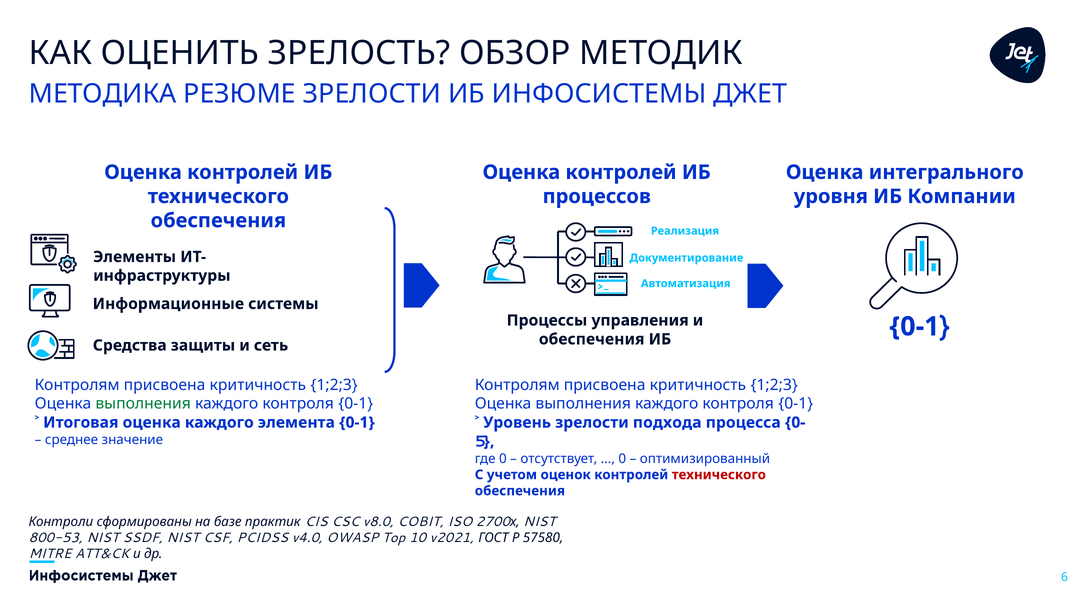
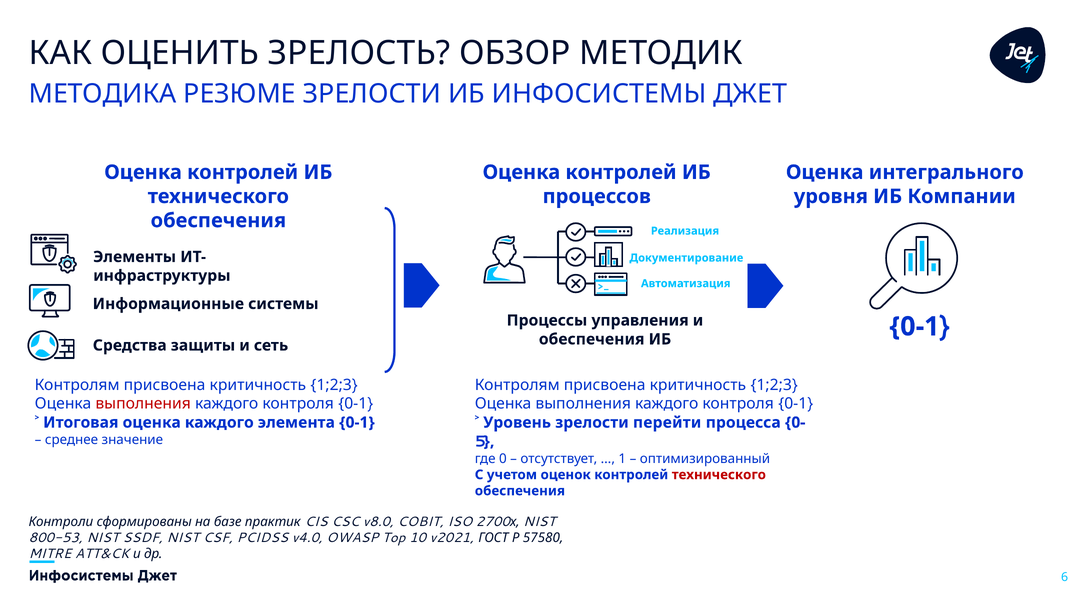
выполнения at (143, 404) colour: green -> red
подхода: подхода -> перейти
0 at (622, 459): 0 -> 1
